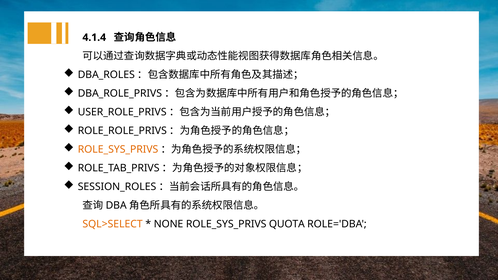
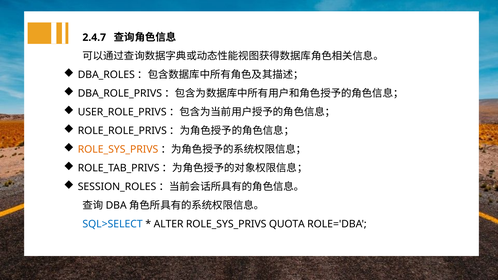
4.1.4: 4.1.4 -> 2.4.7
SQL>SELECT colour: orange -> blue
NONE: NONE -> ALTER
